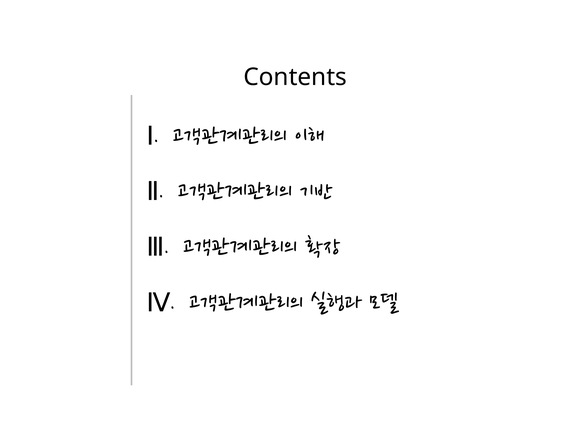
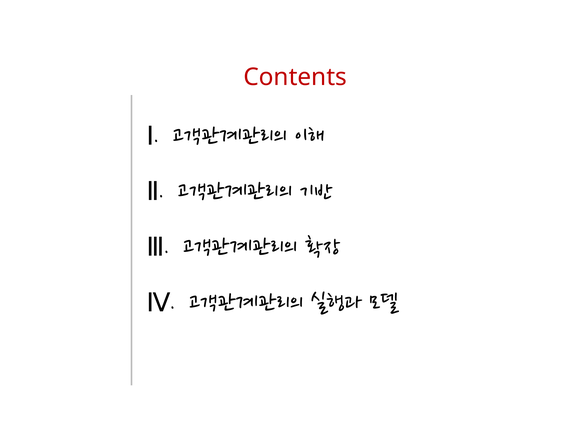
Contents colour: black -> red
